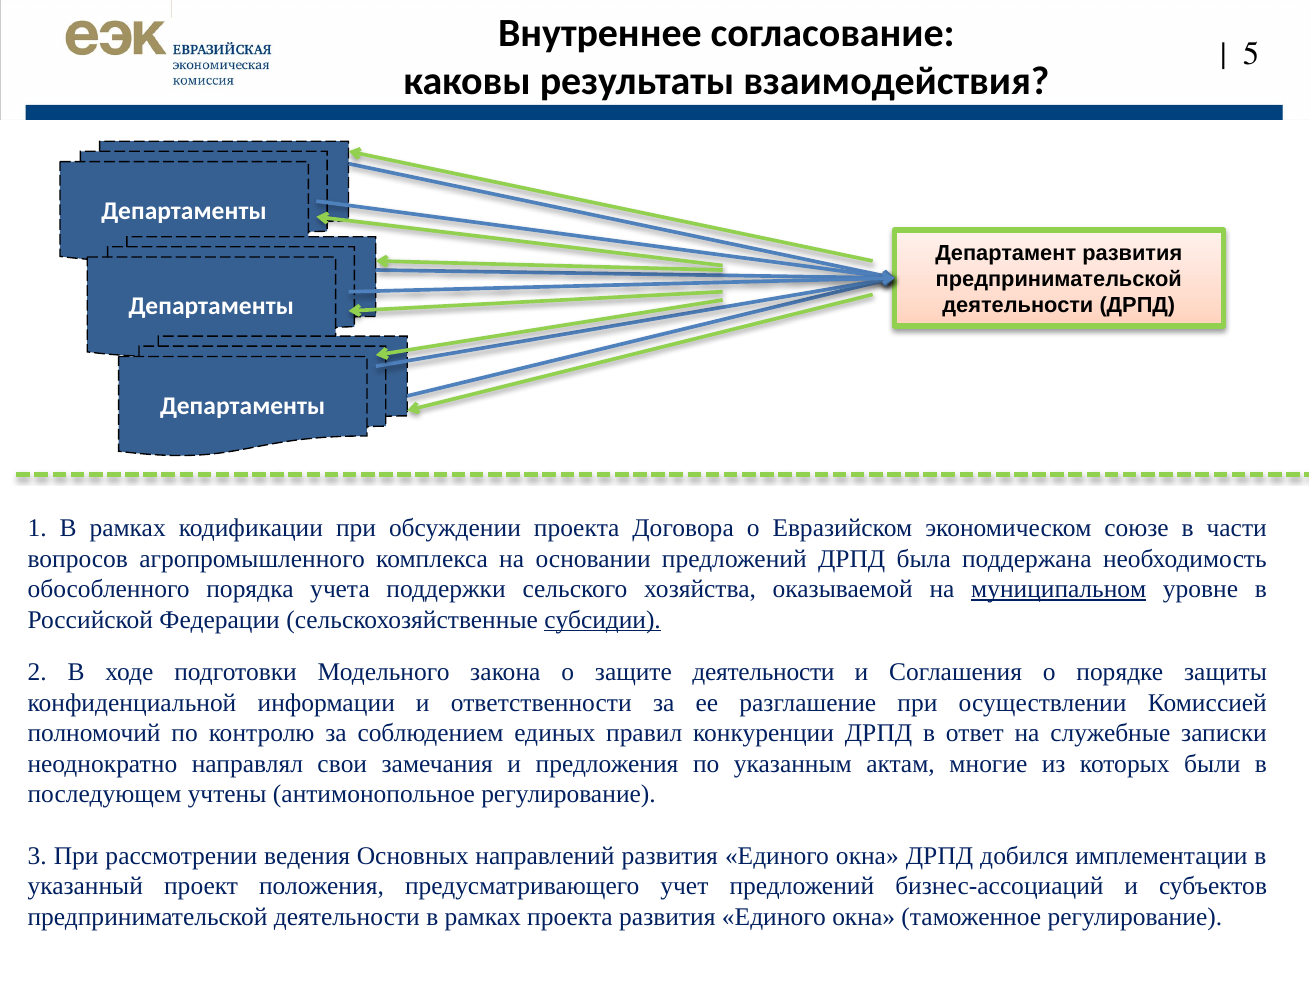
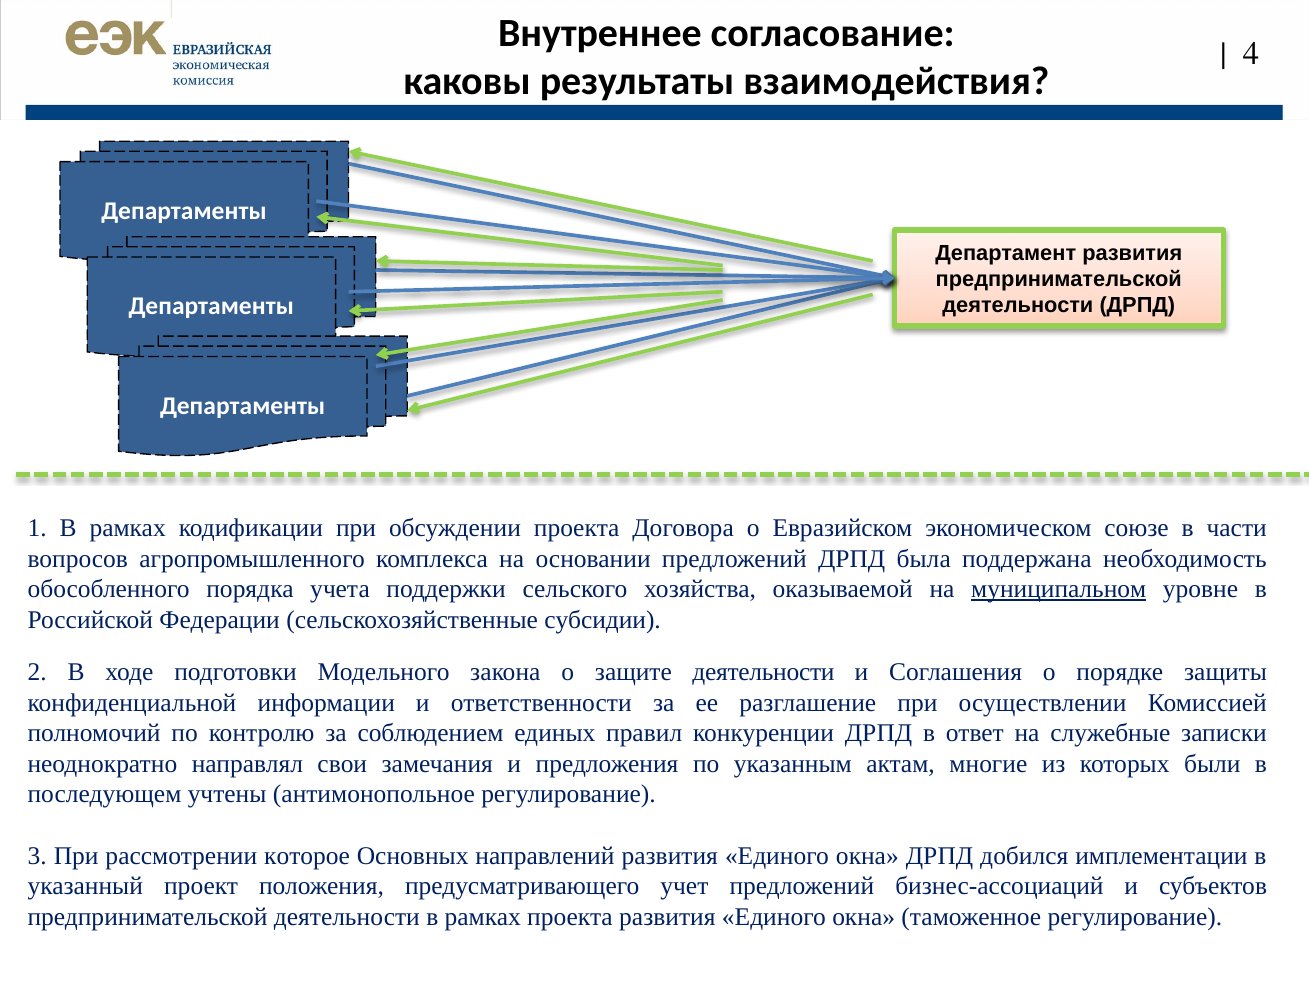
5: 5 -> 4
субсидии underline: present -> none
ведения: ведения -> которое
